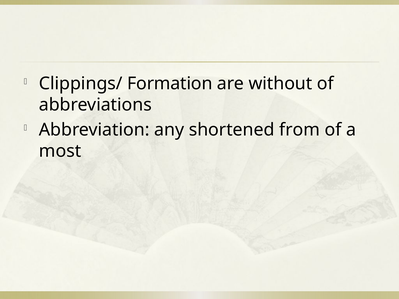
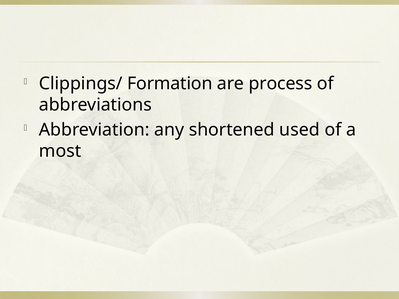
without: without -> process
from: from -> used
